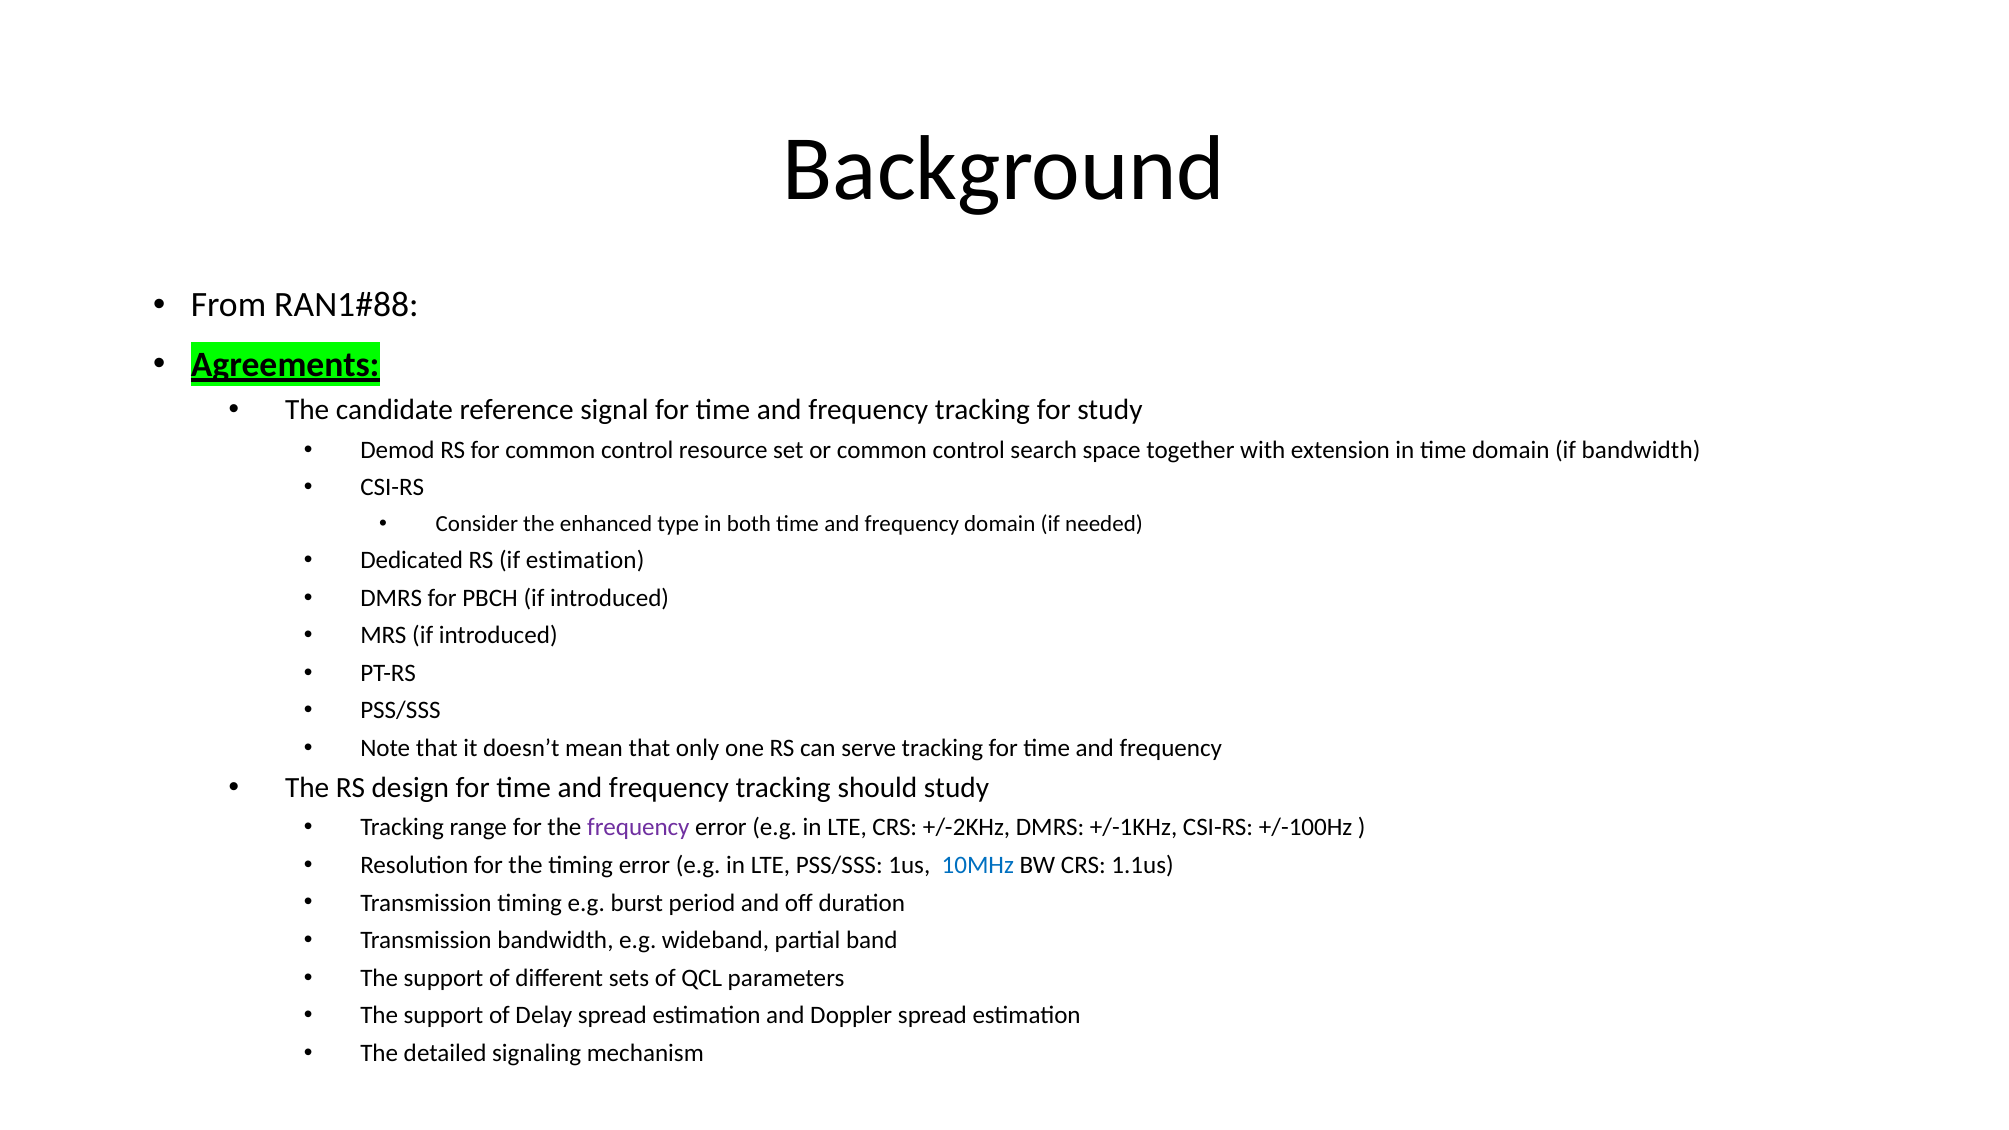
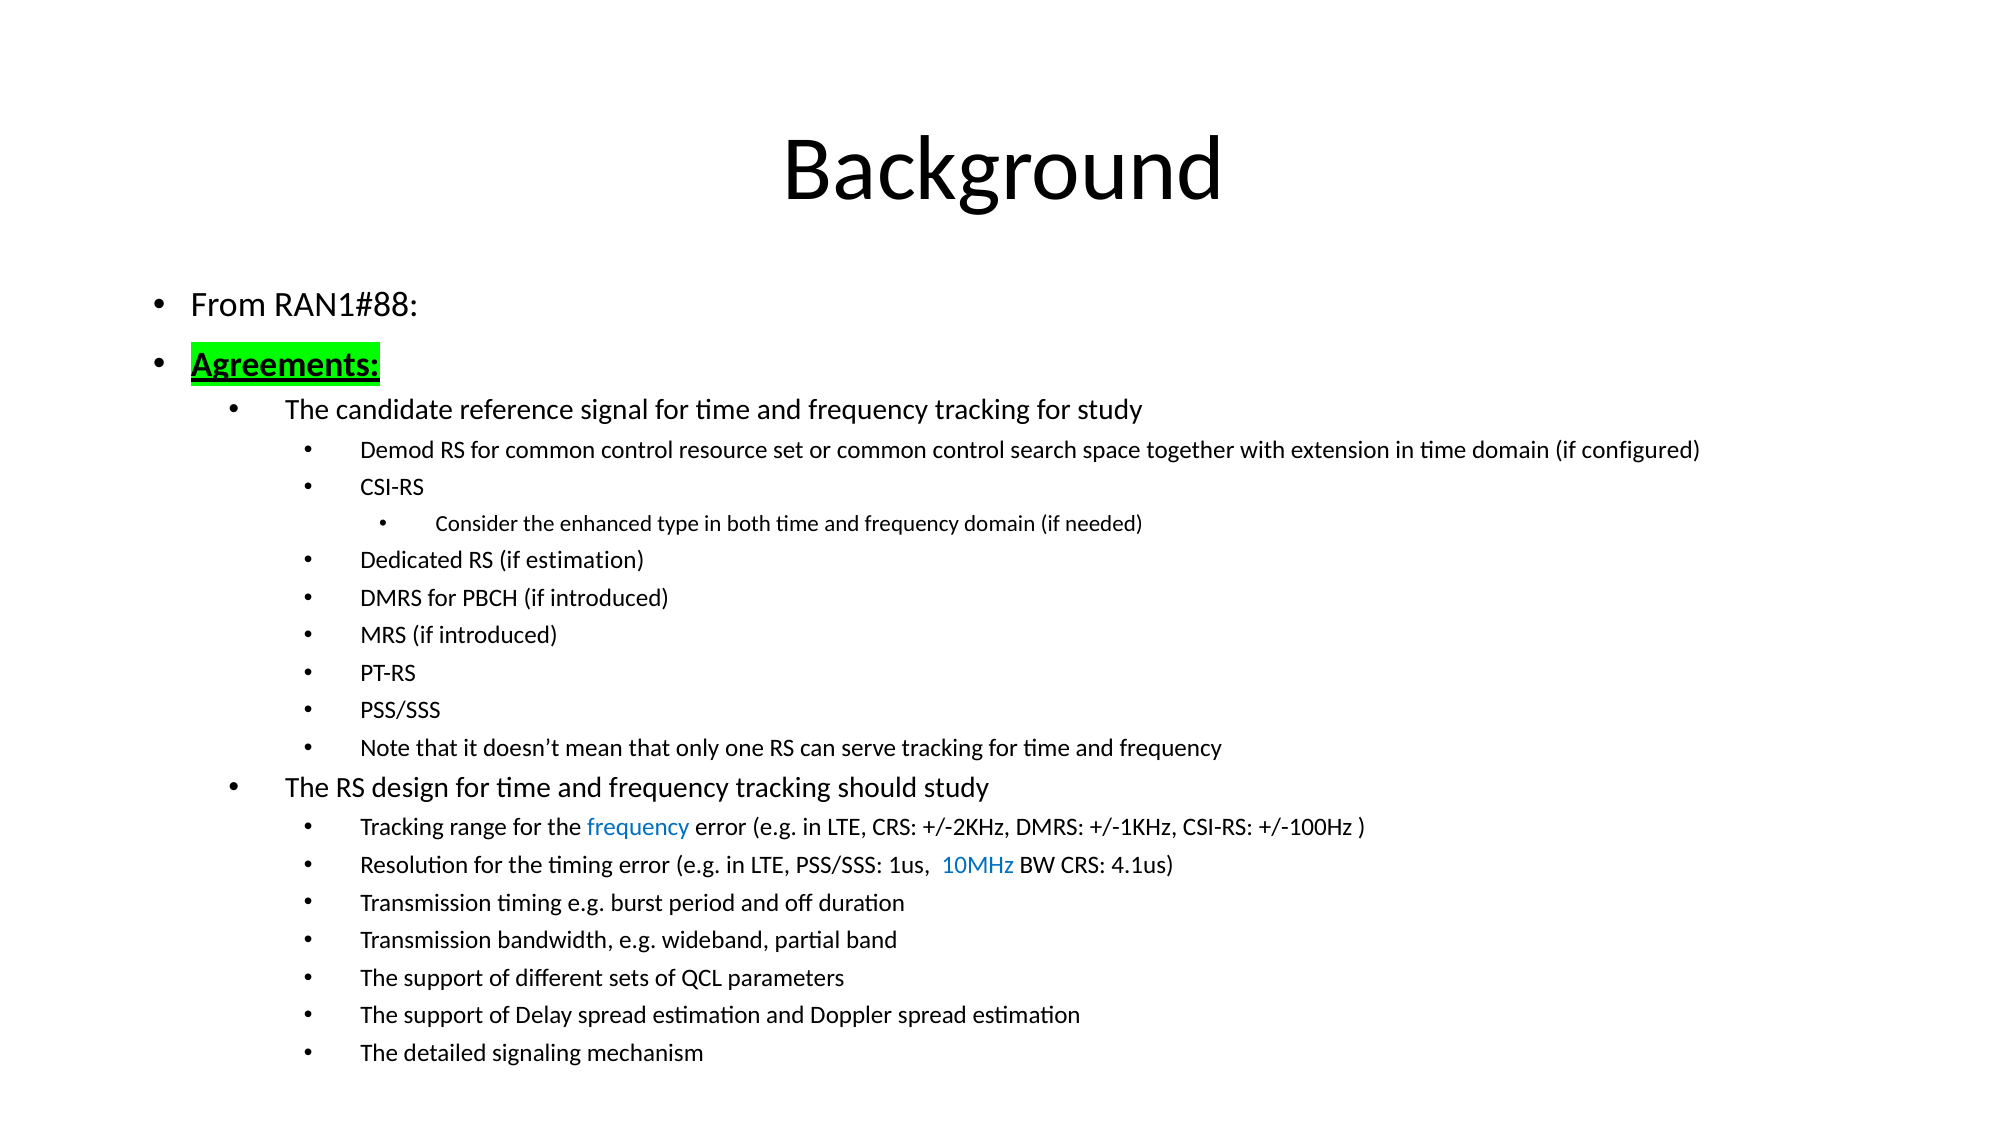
if bandwidth: bandwidth -> configured
frequency at (638, 828) colour: purple -> blue
1.1us: 1.1us -> 4.1us
